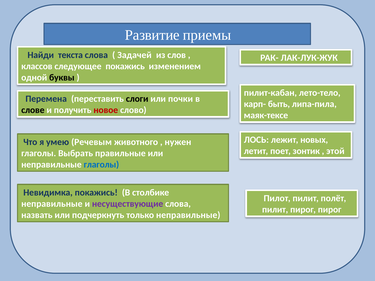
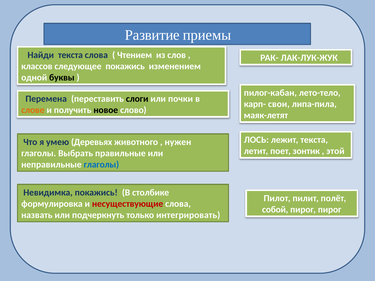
Задачей: Задачей -> Чтением
пилит-кабан: пилит-кабан -> пилог-кабан
быть: быть -> свои
слове colour: black -> orange
новое colour: red -> black
маяк-тексе: маяк-тексе -> маяк-летят
лежит новых: новых -> текста
Речевым: Речевым -> Деревьях
неправильные at (52, 204): неправильные -> формулировка
несуществующие colour: purple -> red
пилит at (275, 210): пилит -> собой
только неправильные: неправильные -> интегрировать
